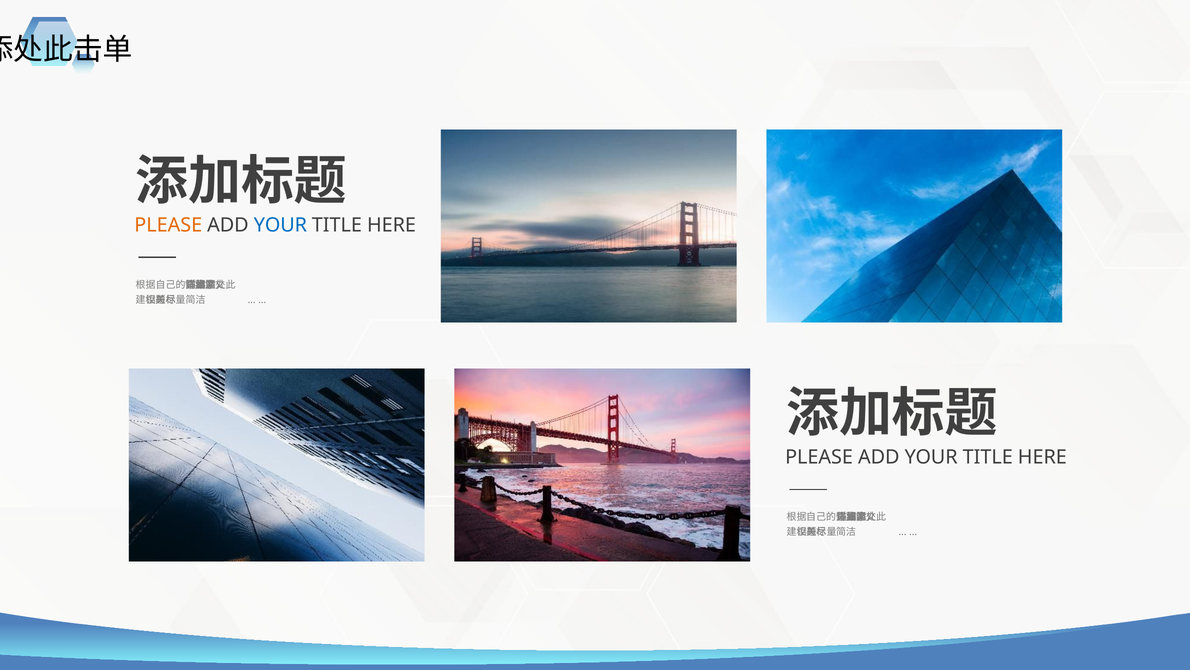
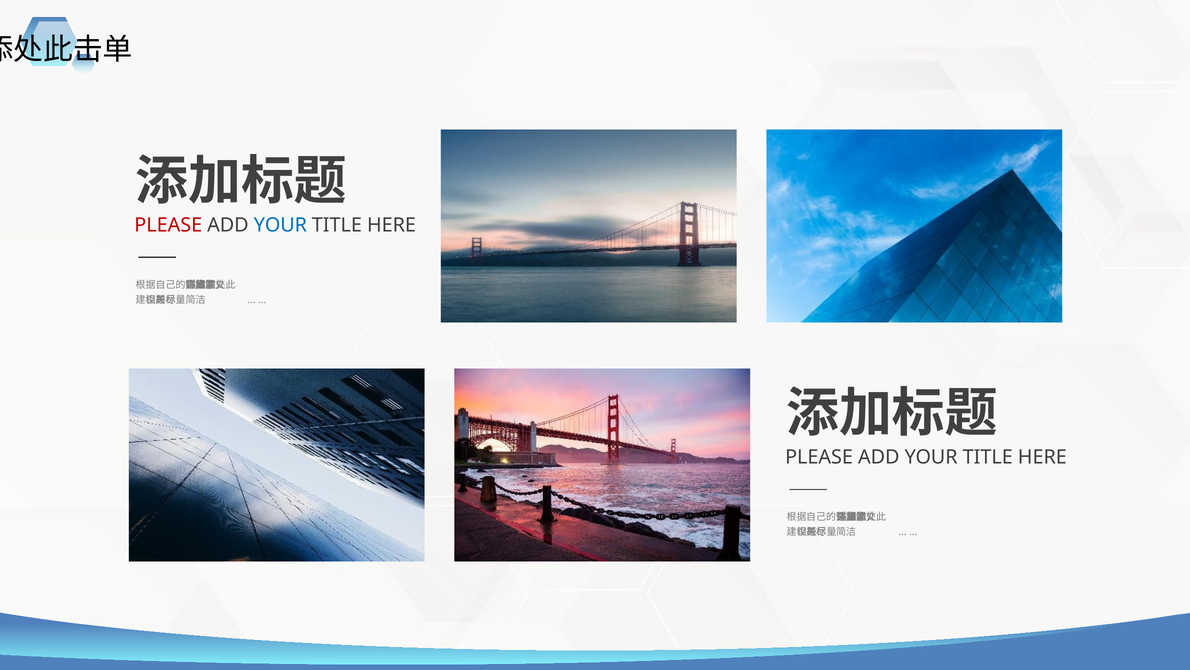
PLEASE at (168, 225) colour: orange -> red
